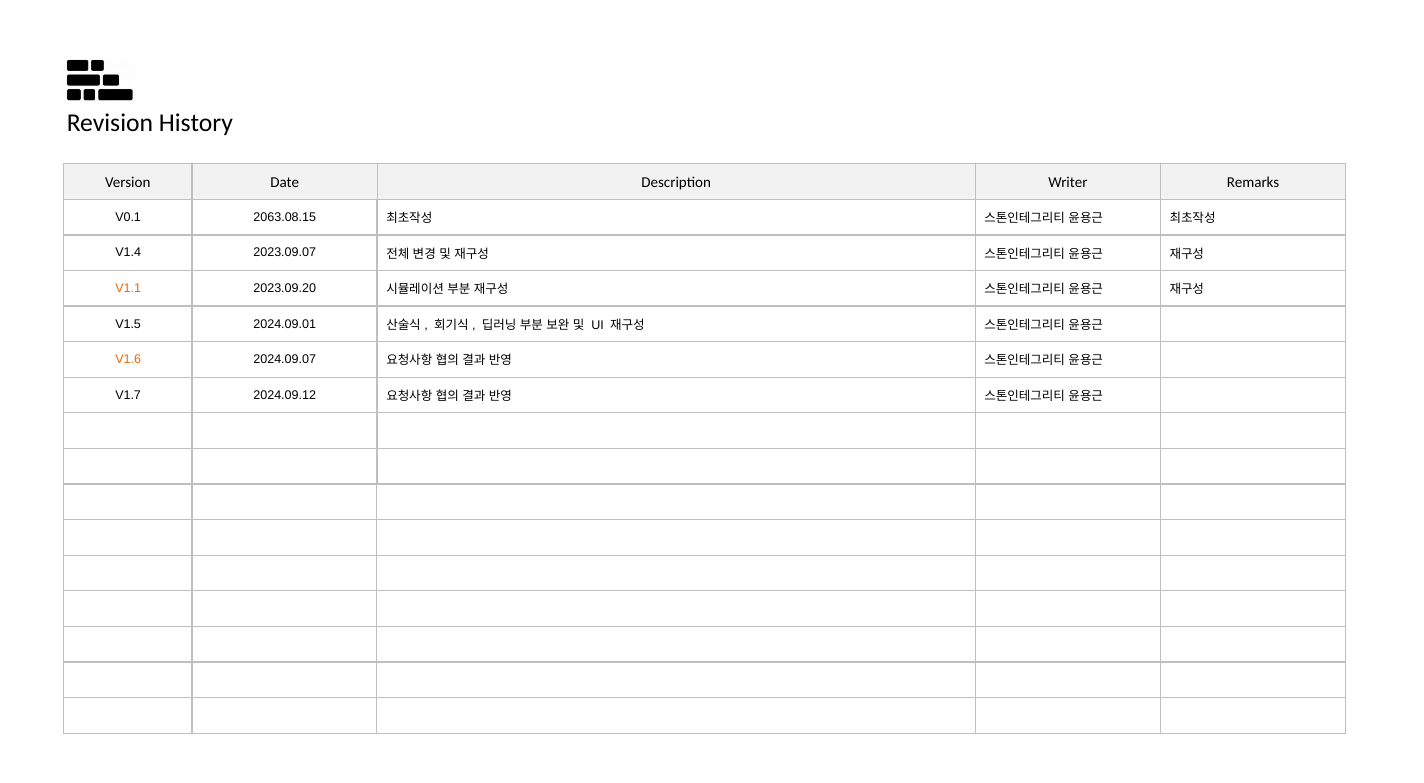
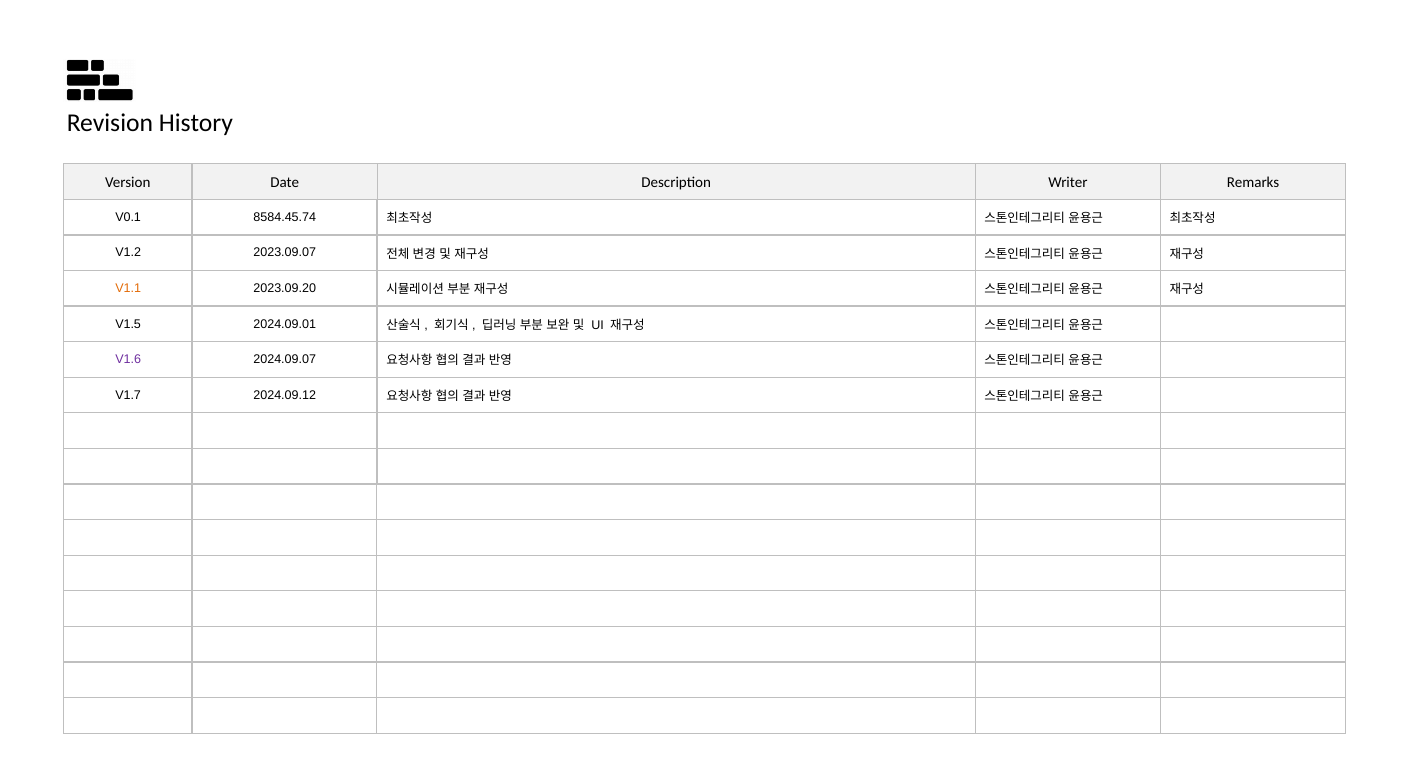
2063.08.15: 2063.08.15 -> 8584.45.74
V1.4: V1.4 -> V1.2
V1.6 colour: orange -> purple
